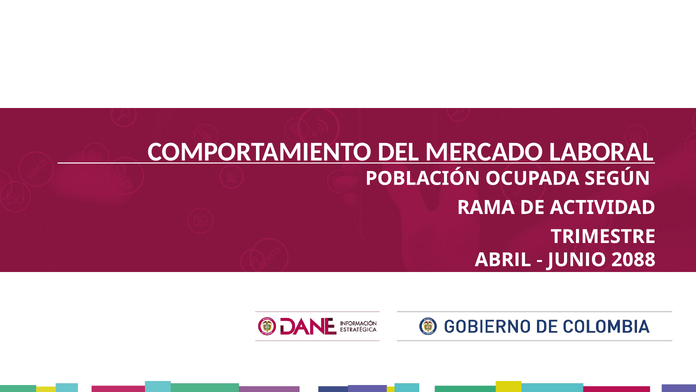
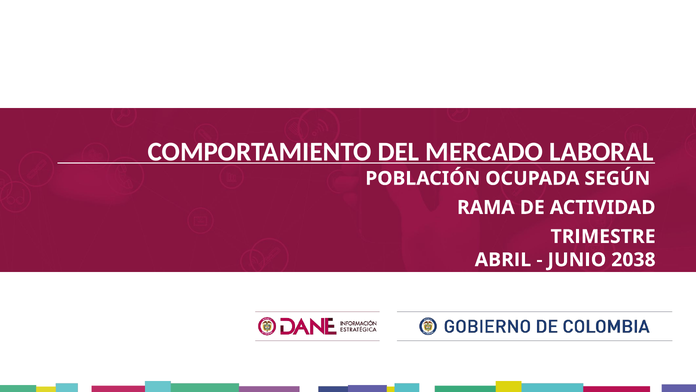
2088: 2088 -> 2038
